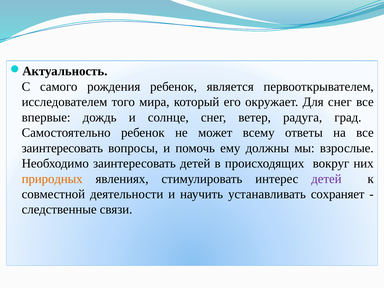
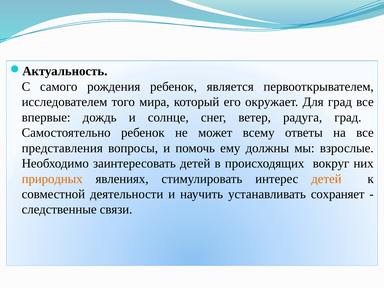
Для снег: снег -> град
заинтересовать at (62, 148): заинтересовать -> представления
детей at (326, 179) colour: purple -> orange
